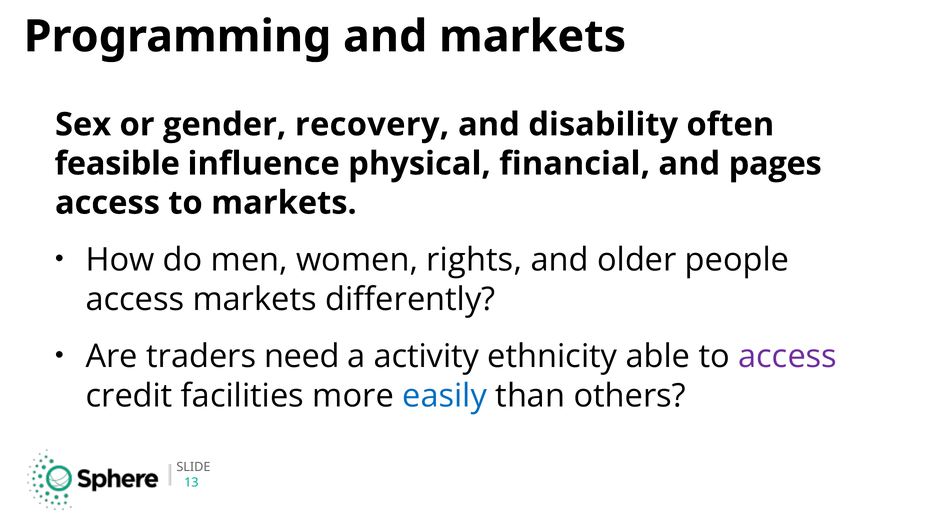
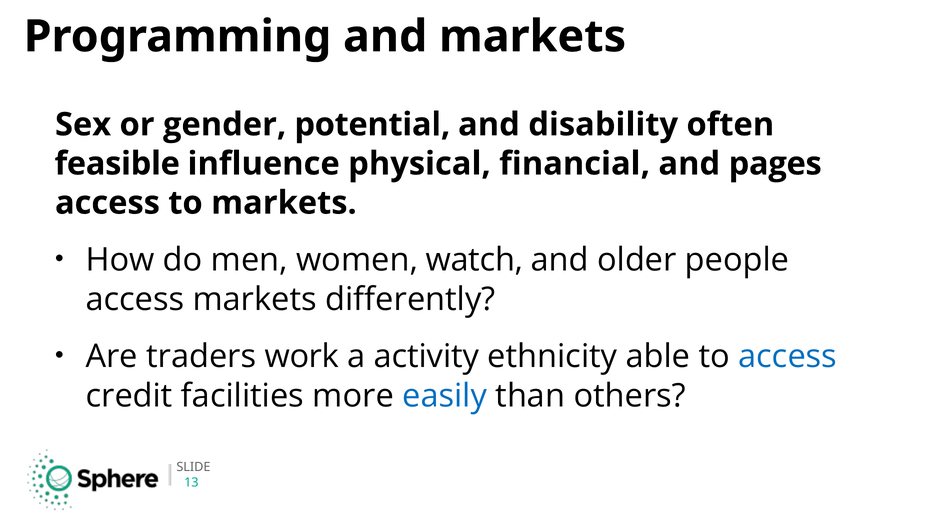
recovery: recovery -> potential
rights: rights -> watch
need: need -> work
access at (788, 357) colour: purple -> blue
